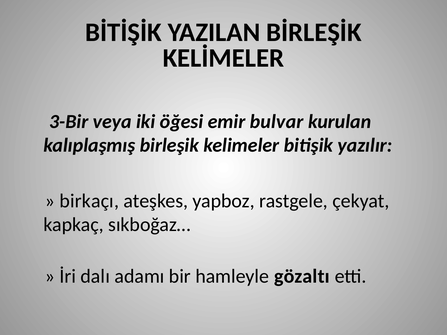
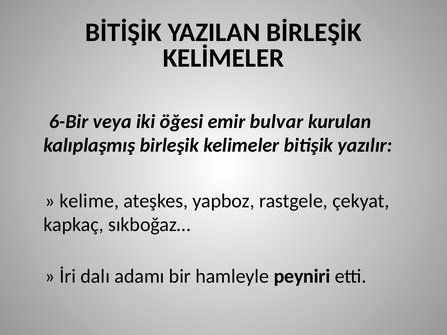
3-Bir: 3-Bir -> 6-Bir
birkaçı: birkaçı -> kelime
gözaltı: gözaltı -> peyniri
